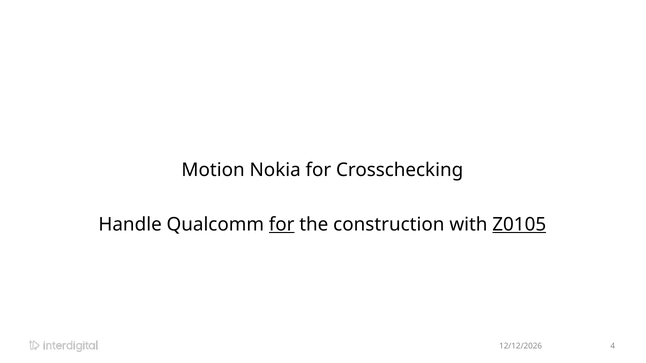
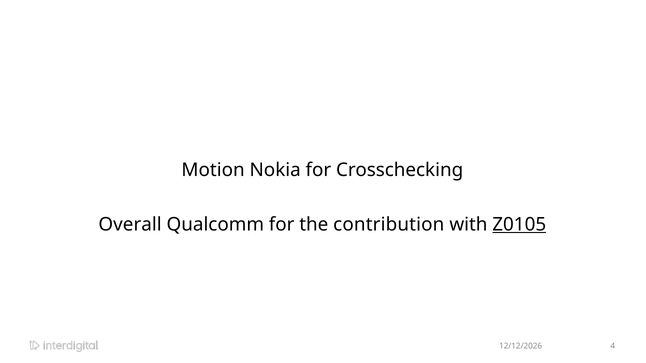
Handle: Handle -> Overall
for at (282, 225) underline: present -> none
construction: construction -> contribution
